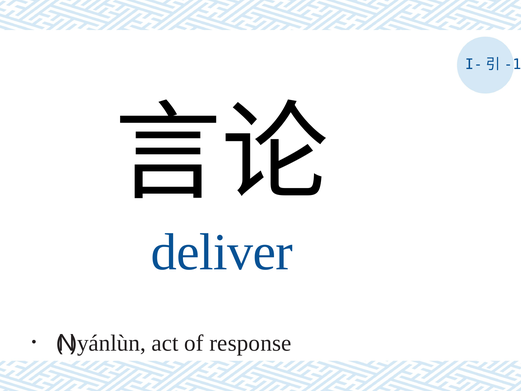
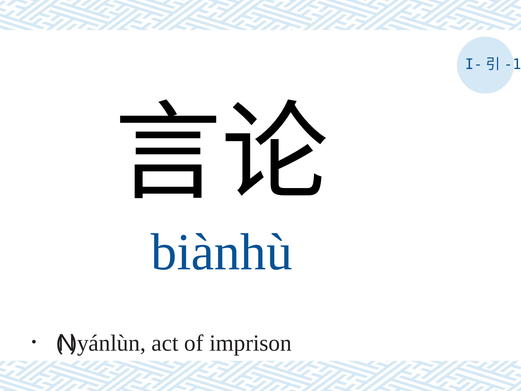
deliver: deliver -> biànhù
response: response -> imprison
